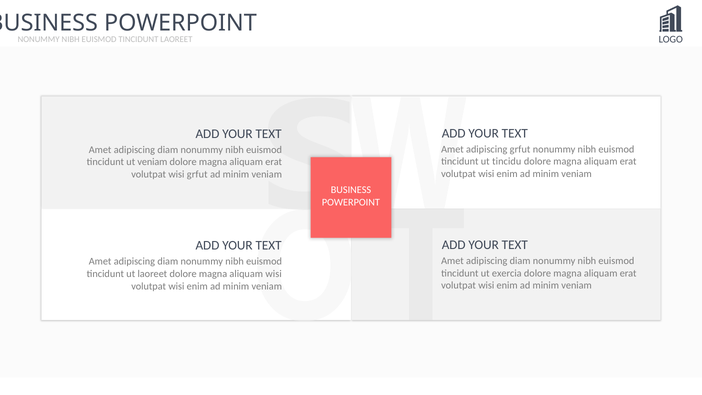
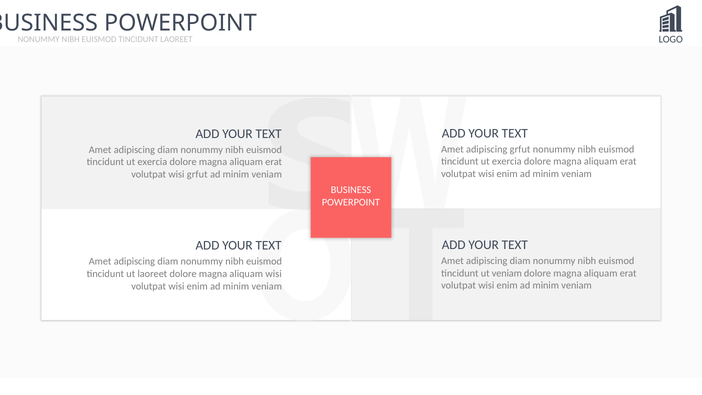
tincidu at (507, 162): tincidu -> exercia
veniam at (152, 162): veniam -> exercia
ut exercia: exercia -> veniam
